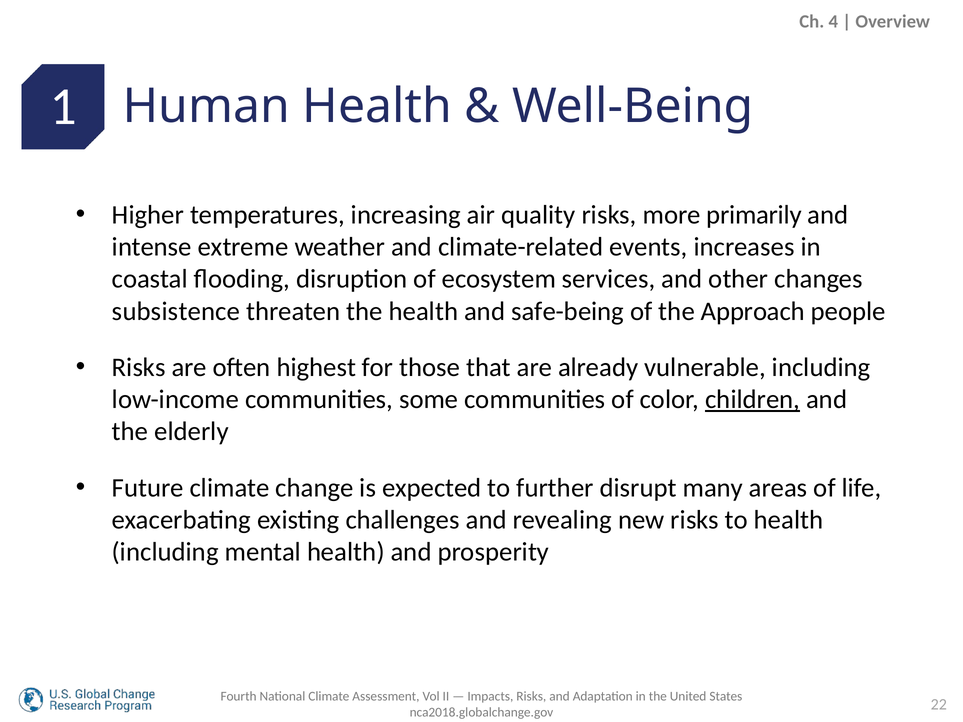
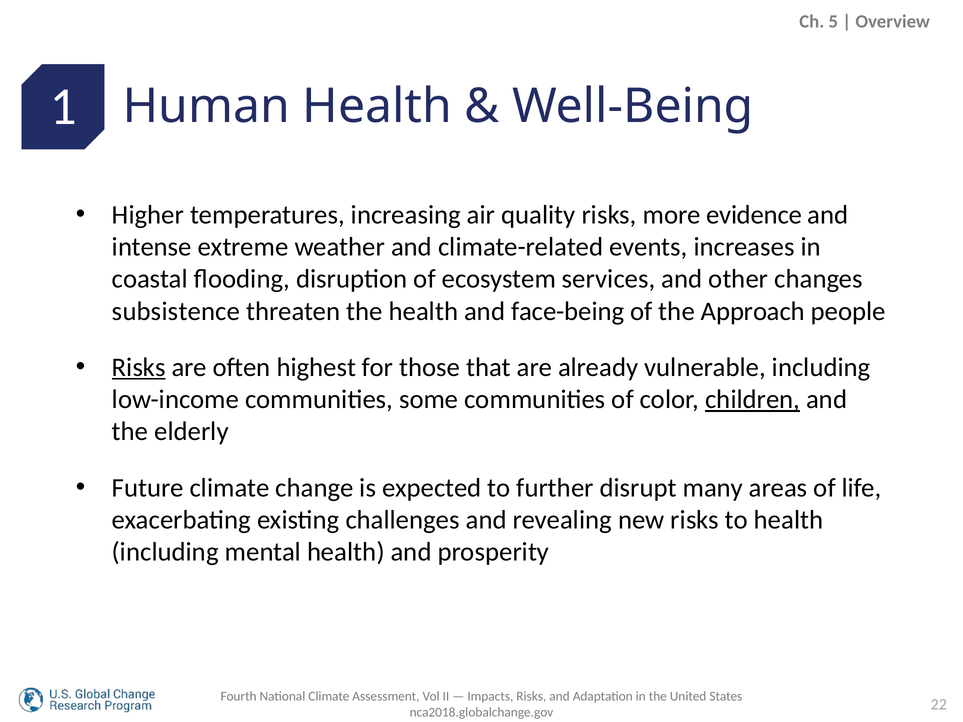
4: 4 -> 5
primarily: primarily -> evidence
safe-being: safe-being -> face-being
Risks at (139, 368) underline: none -> present
